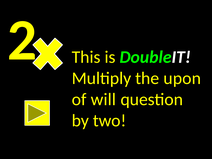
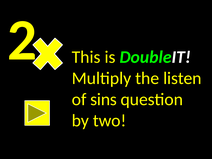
upon: upon -> listen
will: will -> sins
